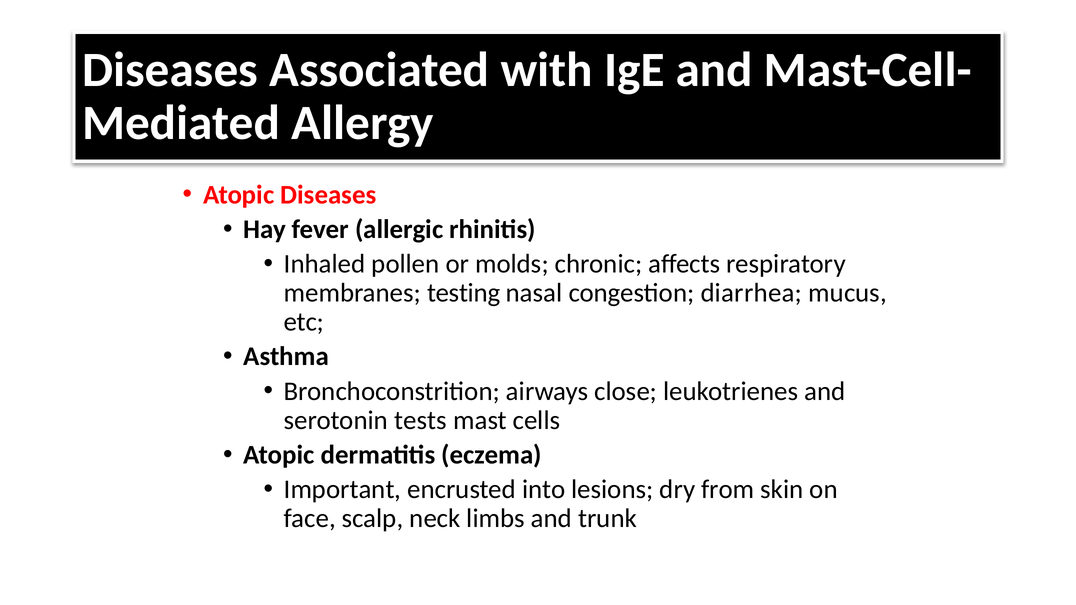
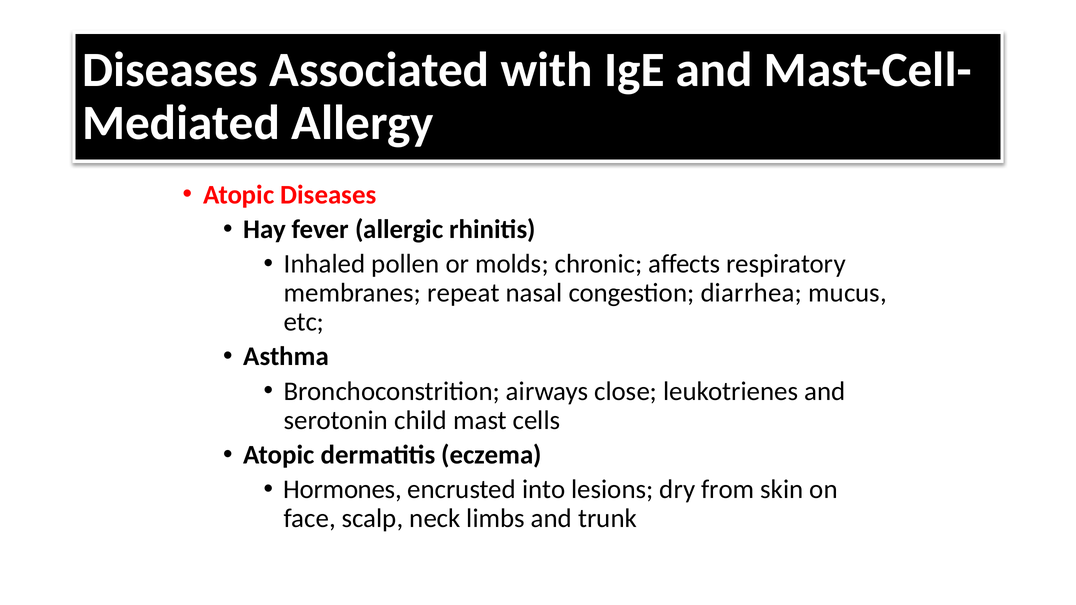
testing: testing -> repeat
tests: tests -> child
Important: Important -> Hormones
